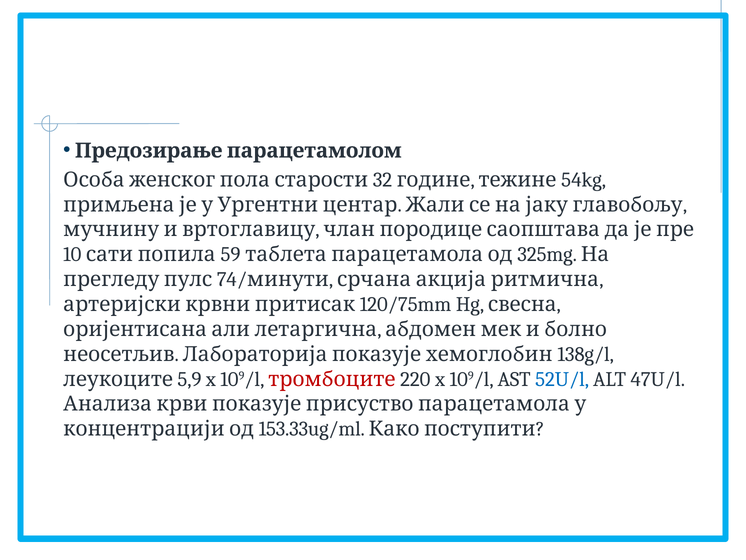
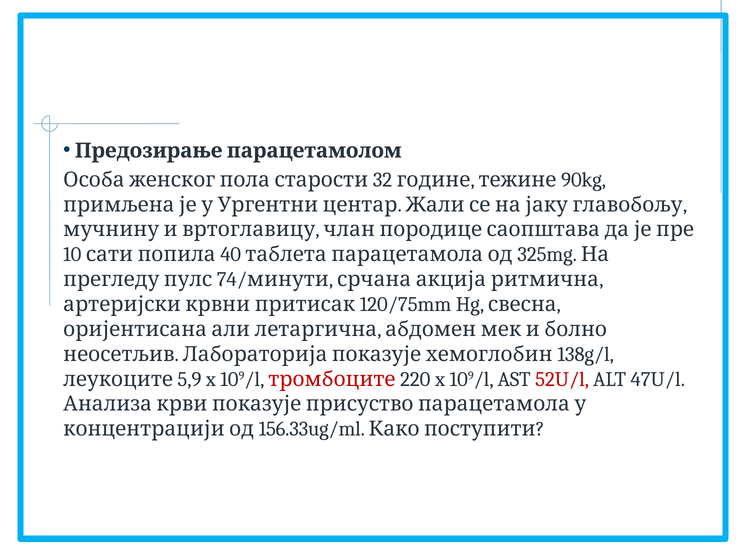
54: 54 -> 90
59: 59 -> 40
52U/l colour: blue -> red
153.33ug/ml: 153.33ug/ml -> 156.33ug/ml
